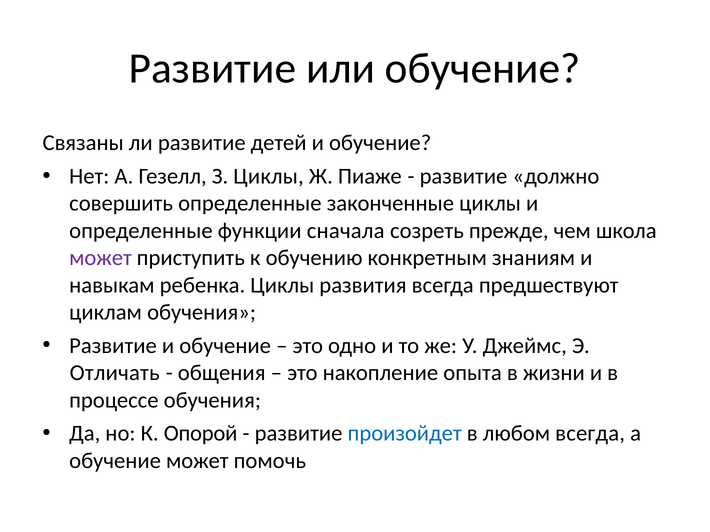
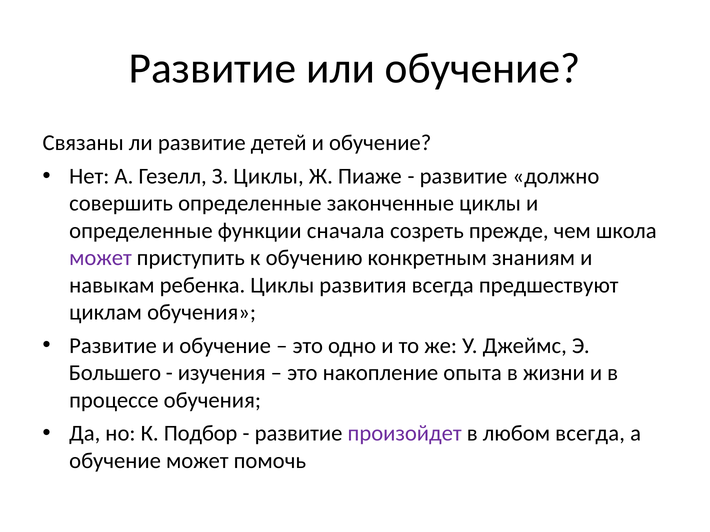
Отличать: Отличать -> Большего
общения: общения -> изучения
Опорой: Опорой -> Подбор
произойдет colour: blue -> purple
